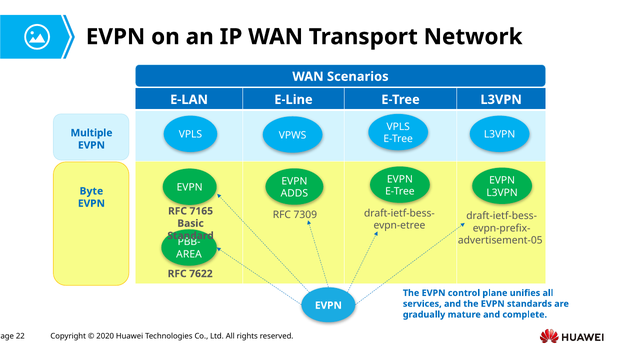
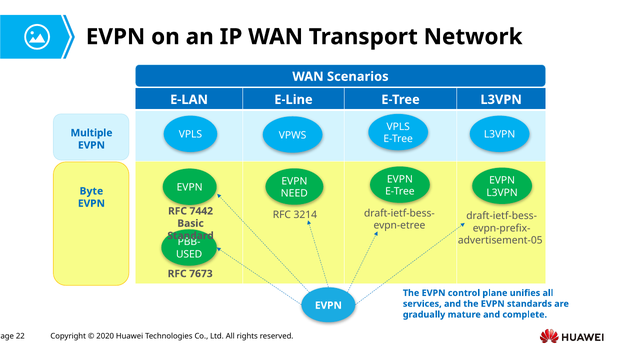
ADDS: ADDS -> NEED
7165: 7165 -> 7442
7309: 7309 -> 3214
AREA: AREA -> USED
7622: 7622 -> 7673
